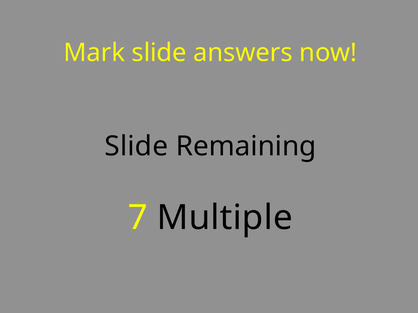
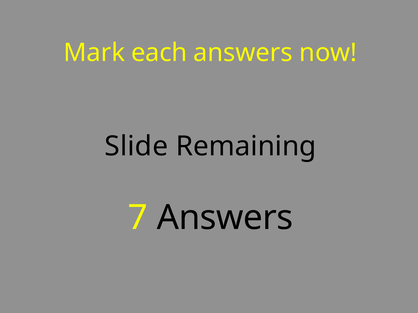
Mark slide: slide -> each
7 Multiple: Multiple -> Answers
